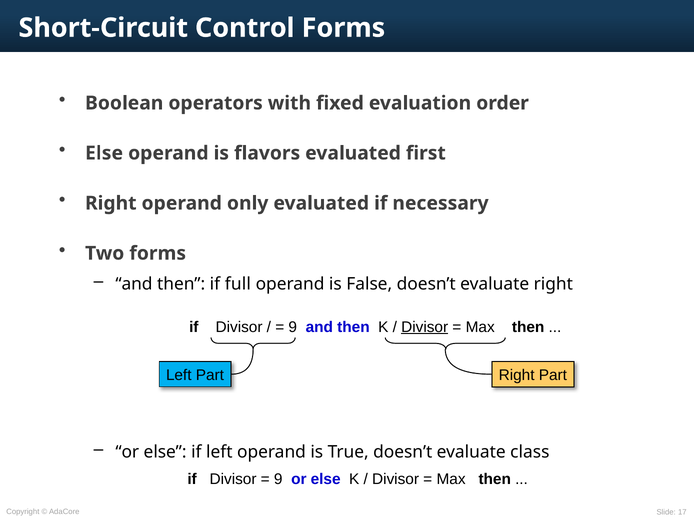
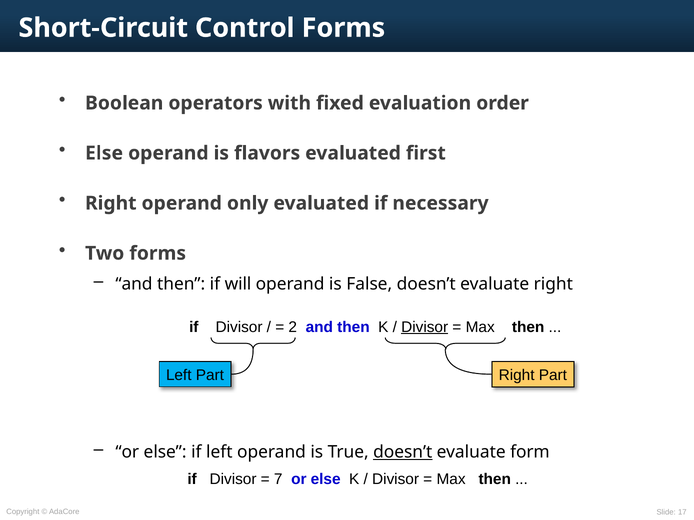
full: full -> will
9 at (293, 327): 9 -> 2
doesn’t at (403, 452) underline: none -> present
class: class -> form
9 at (278, 480): 9 -> 7
